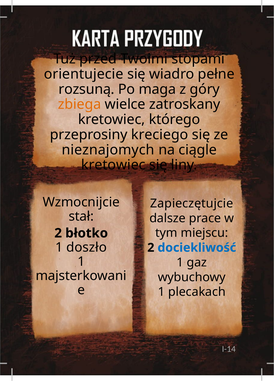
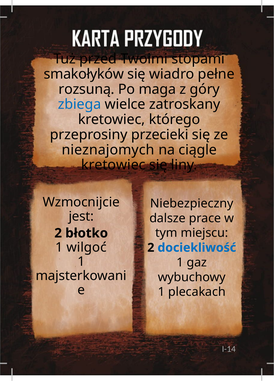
orientujecie: orientujecie -> smakołyków
zbiega colour: orange -> blue
kreciego: kreciego -> przecieki
Zapieczętujcie: Zapieczętujcie -> Niebezpieczny
stał: stał -> jest
doszło: doszło -> wilgoć
